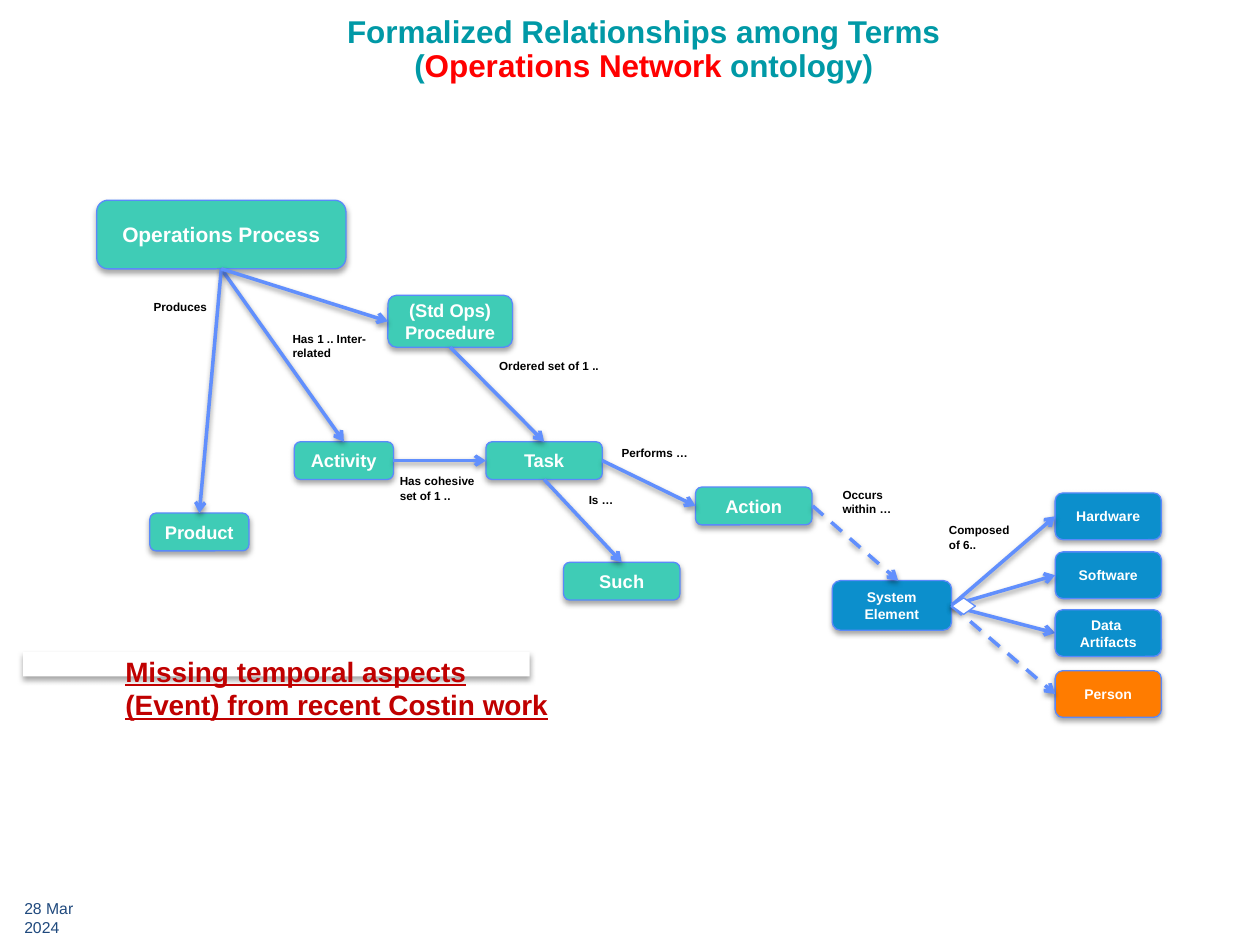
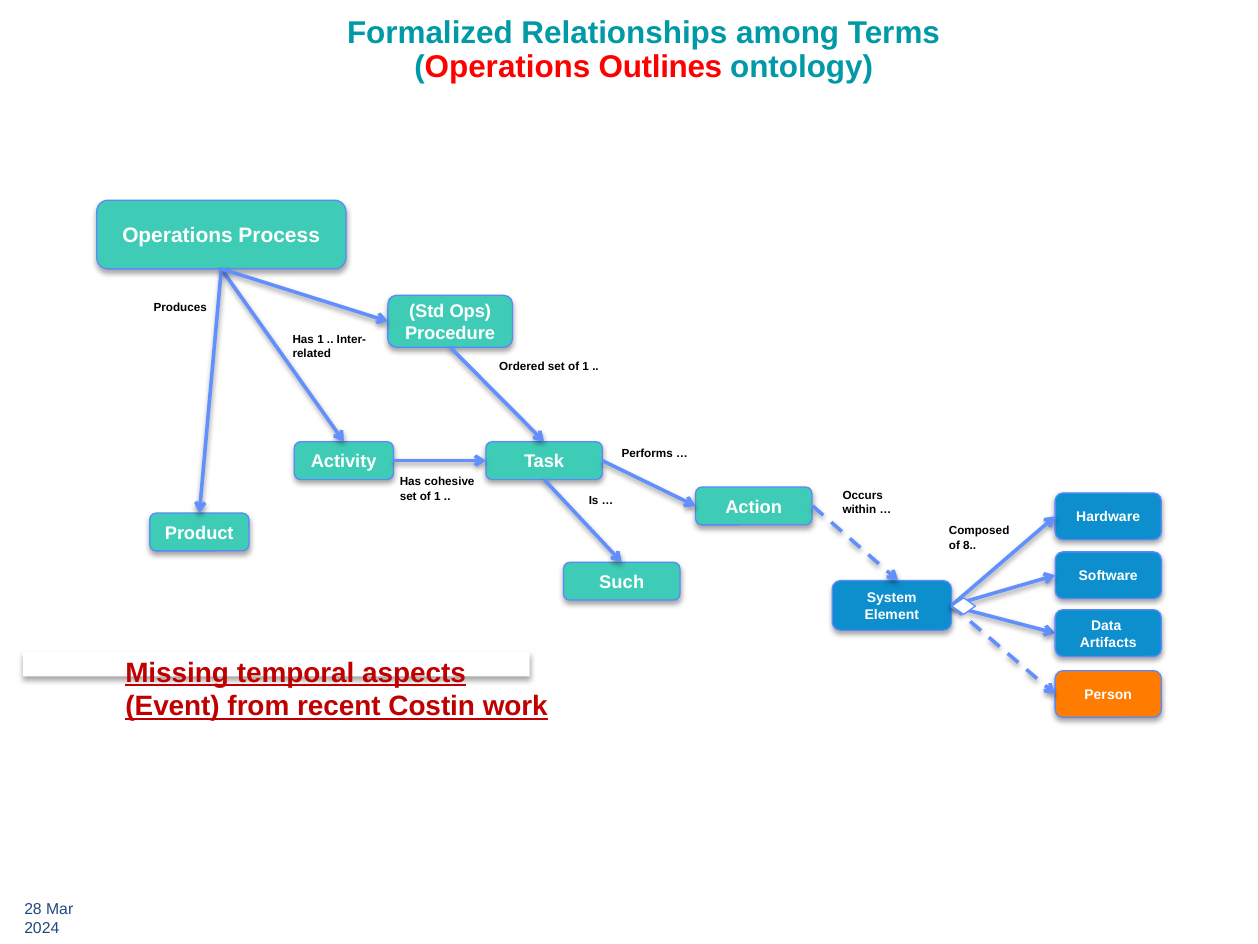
Network: Network -> Outlines
6: 6 -> 8
